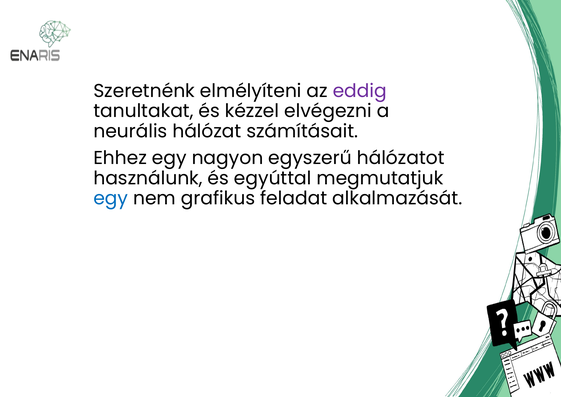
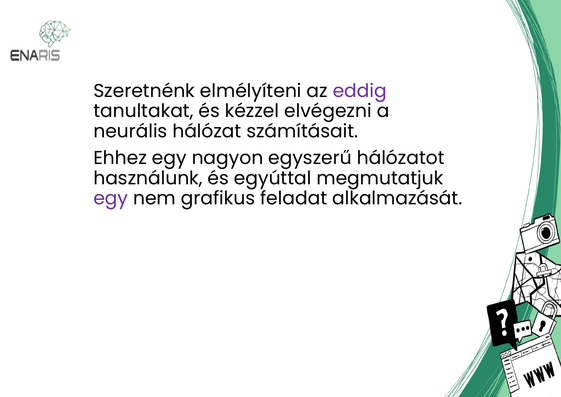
egy at (111, 198) colour: blue -> purple
